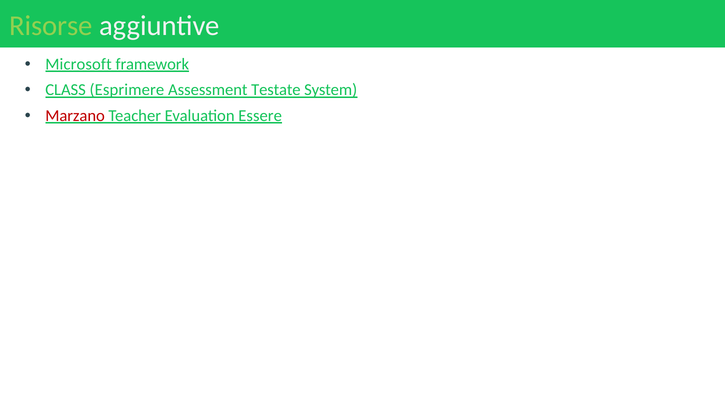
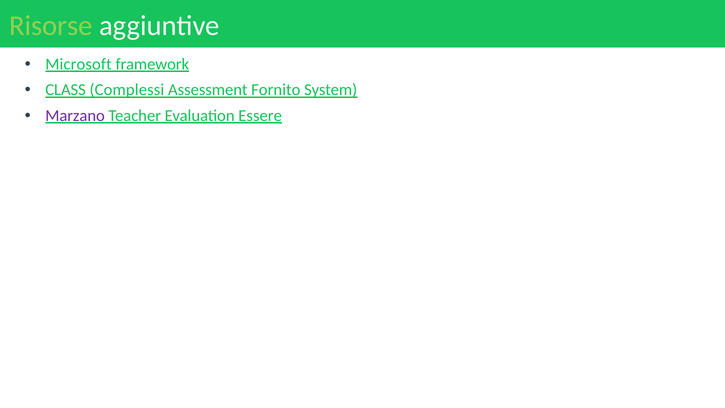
Esprimere: Esprimere -> Complessi
Testate: Testate -> Fornito
Marzano colour: red -> purple
